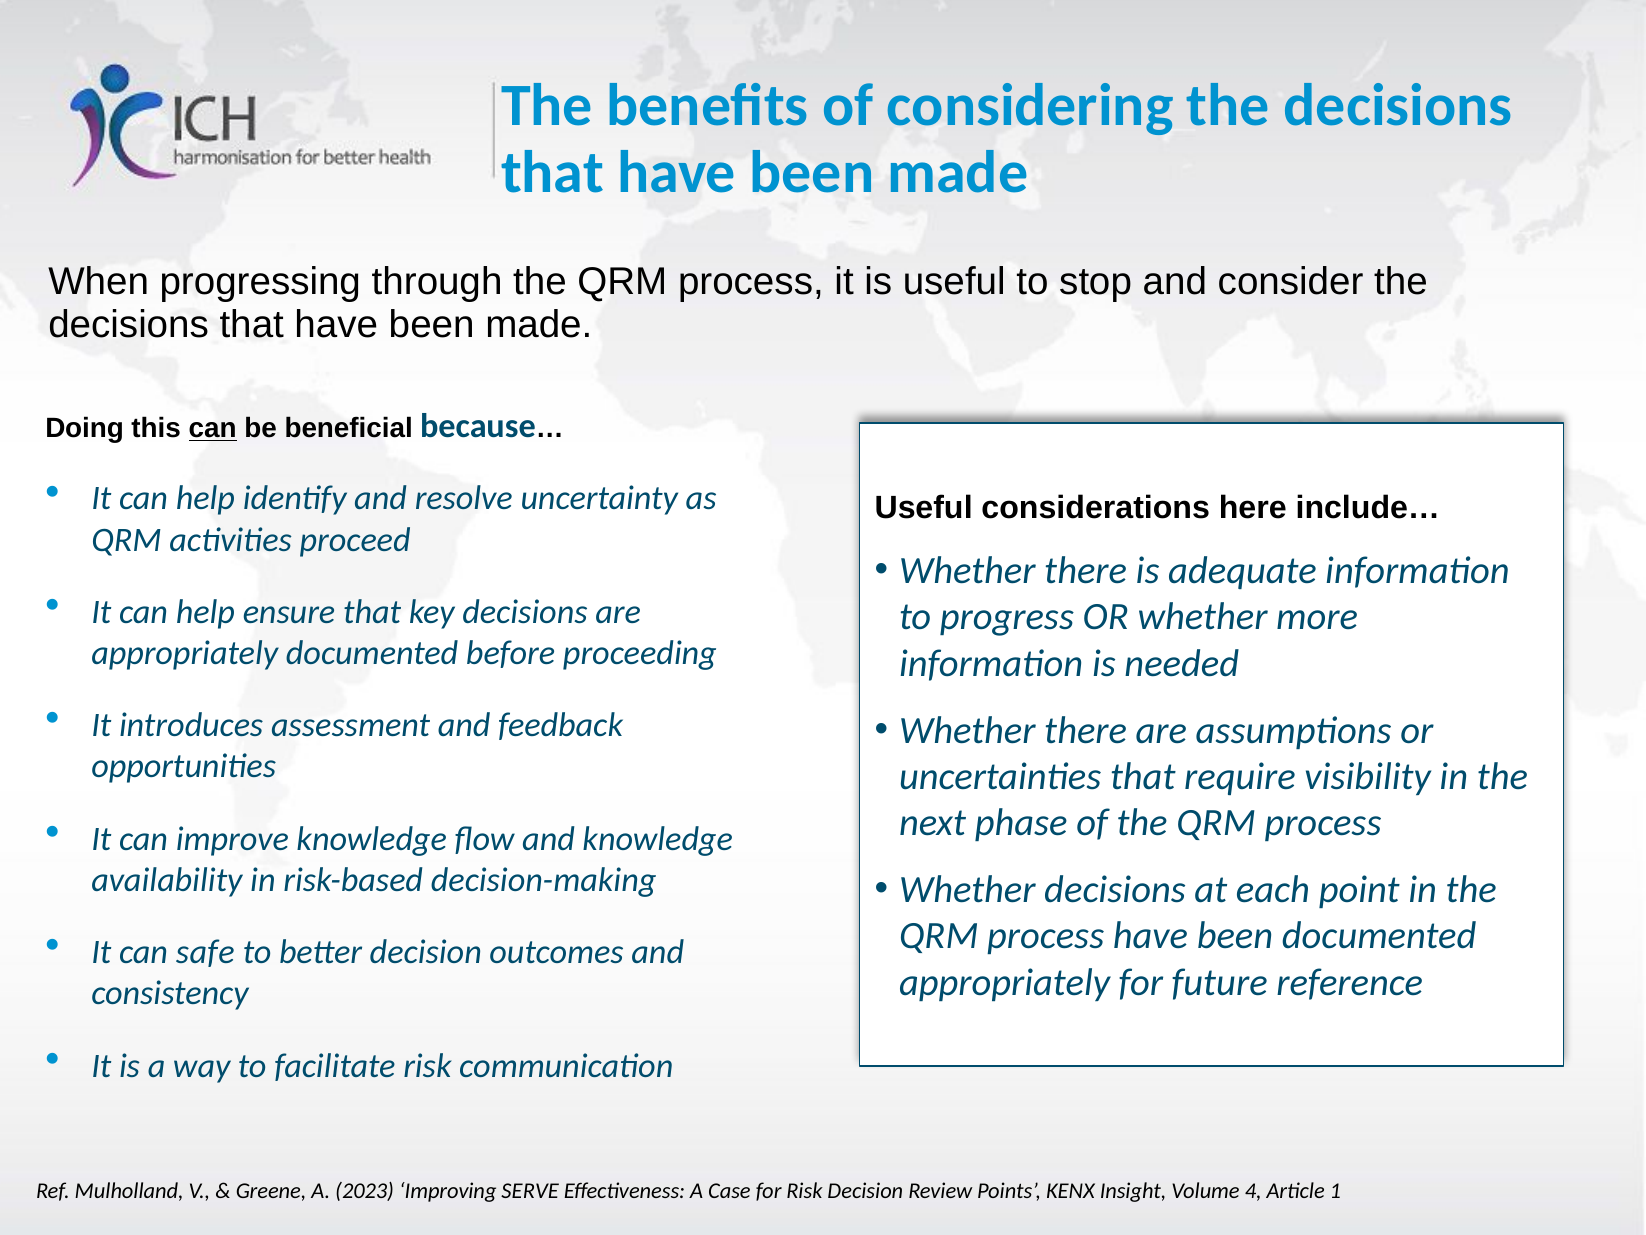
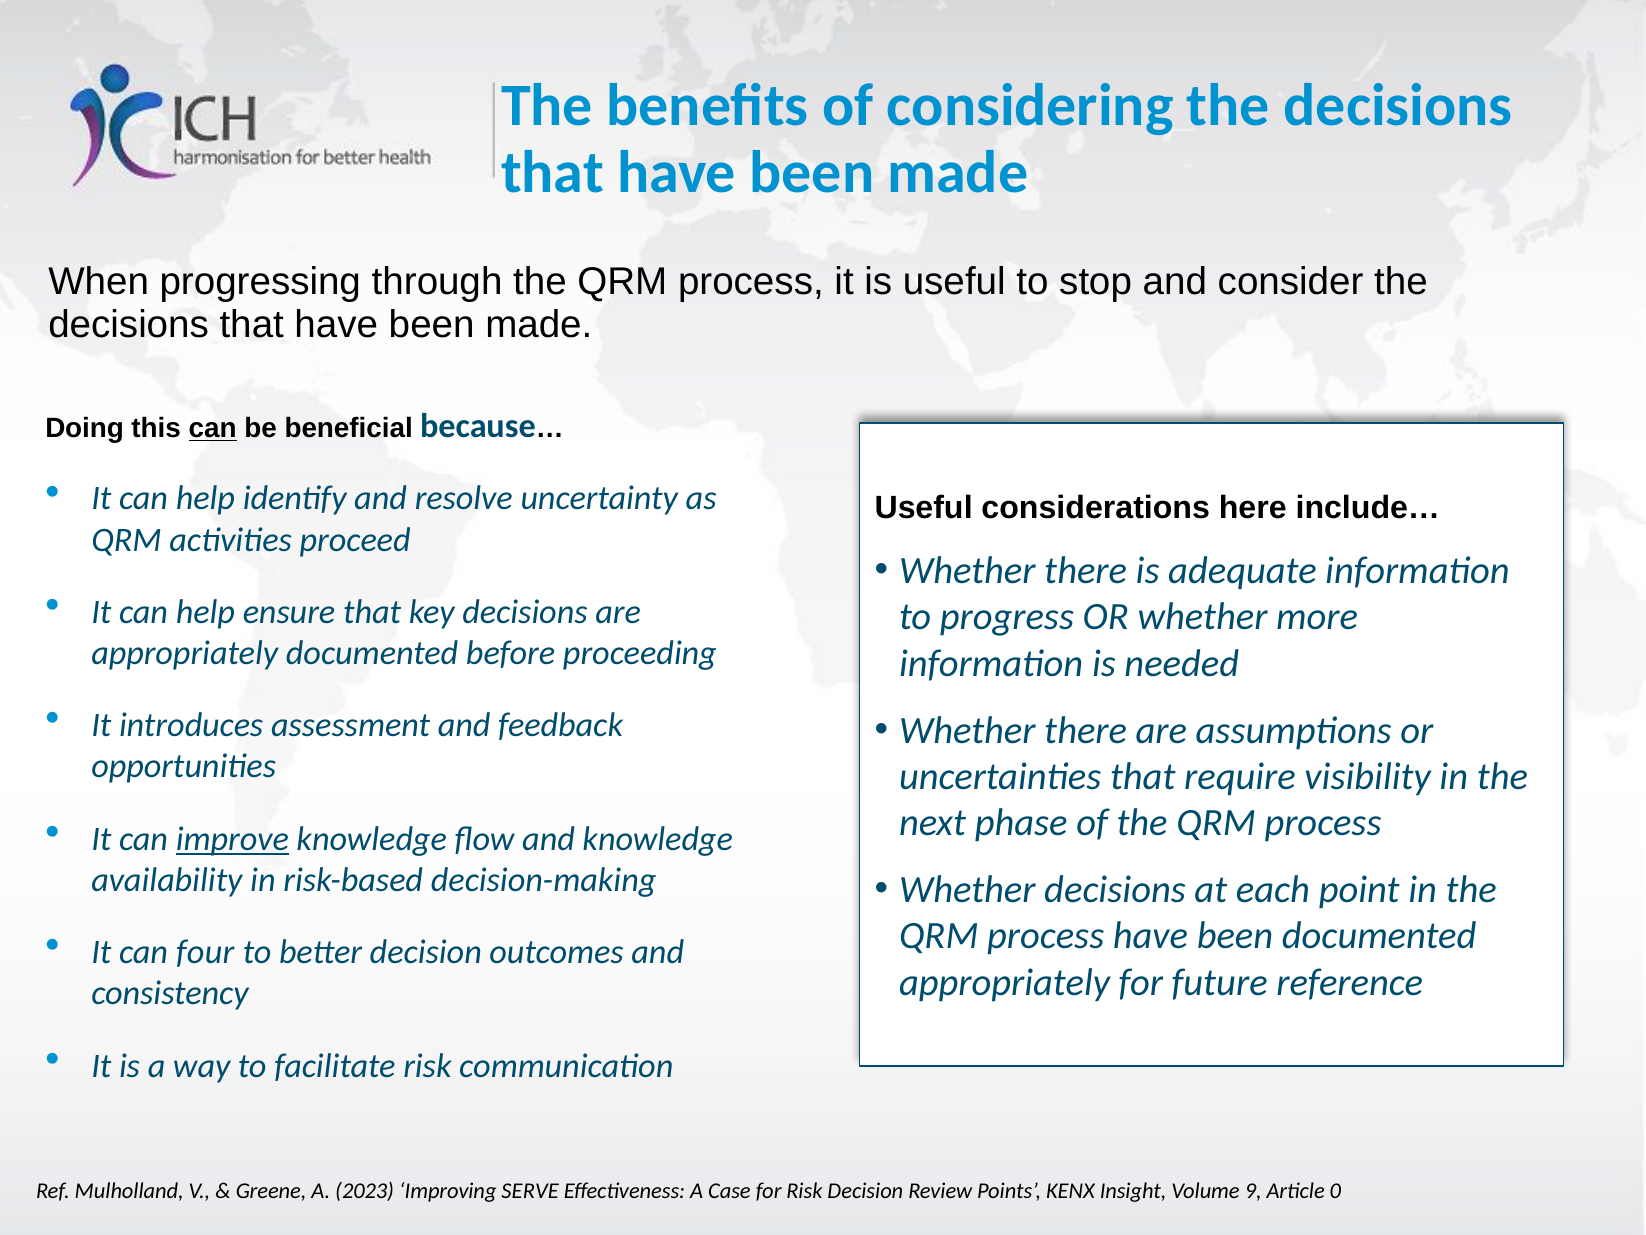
improve underline: none -> present
safe: safe -> four
4: 4 -> 9
1: 1 -> 0
